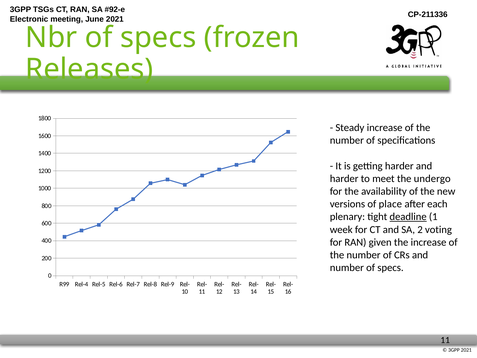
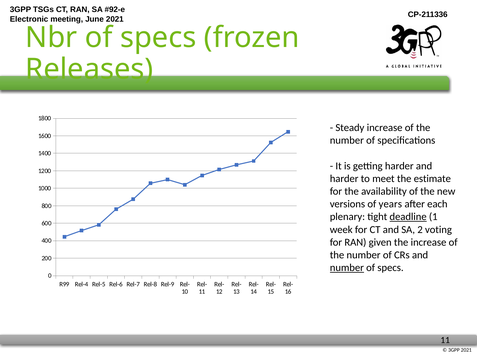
undergo: undergo -> estimate
place: place -> years
number at (347, 267) underline: none -> present
